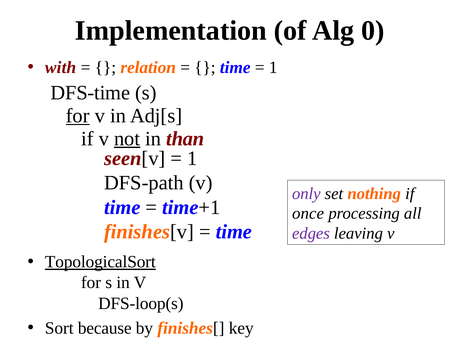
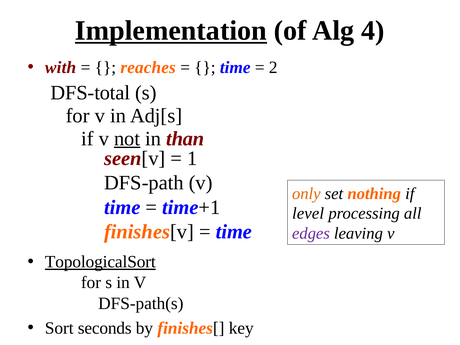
Implementation underline: none -> present
0: 0 -> 4
relation: relation -> reaches
1 at (273, 68): 1 -> 2
DFS-time: DFS-time -> DFS-total
for at (78, 116) underline: present -> none
only colour: purple -> orange
once: once -> level
DFS-loop(s: DFS-loop(s -> DFS-path(s
because: because -> seconds
